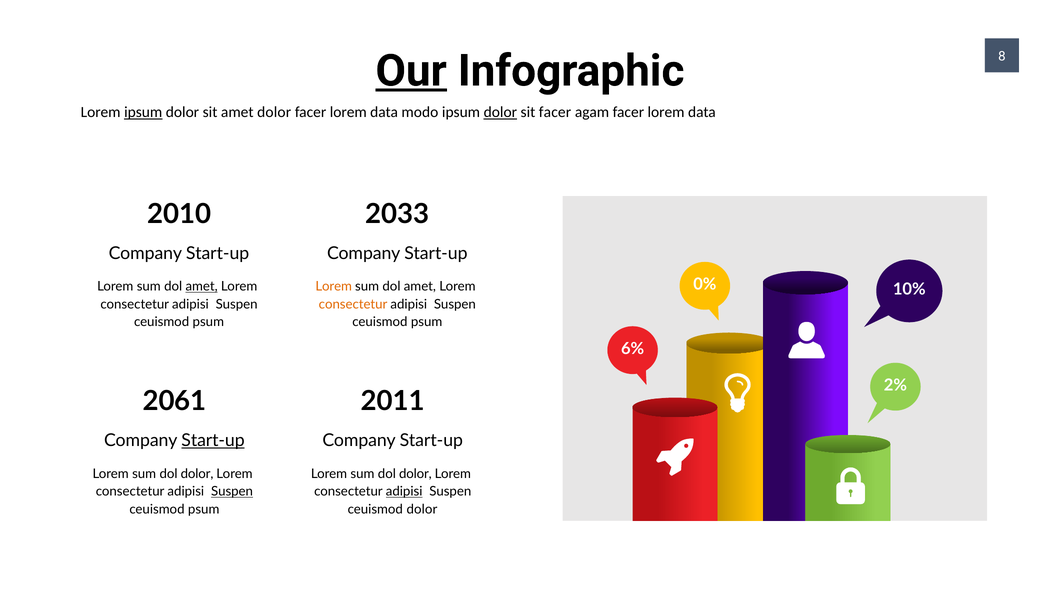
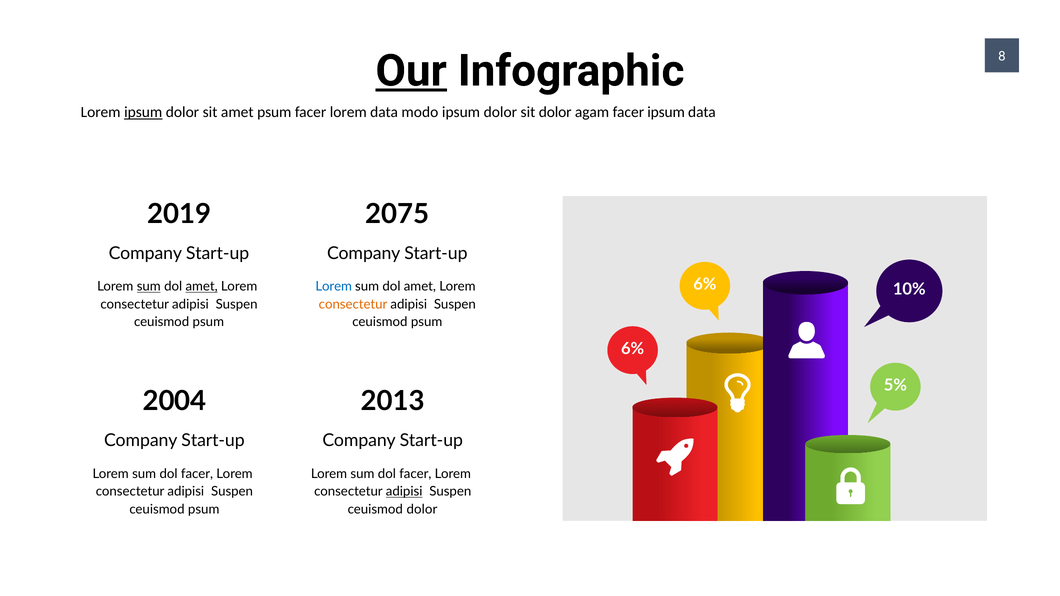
amet dolor: dolor -> psum
dolor at (500, 112) underline: present -> none
sit facer: facer -> dolor
agam facer lorem: lorem -> ipsum
2010: 2010 -> 2019
2033: 2033 -> 2075
0% at (705, 284): 0% -> 6%
sum at (149, 287) underline: none -> present
Lorem at (334, 287) colour: orange -> blue
2%: 2% -> 5%
2061: 2061 -> 2004
2011: 2011 -> 2013
Start-up at (213, 441) underline: present -> none
dolor at (197, 474): dolor -> facer
dolor at (415, 474): dolor -> facer
Suspen at (232, 492) underline: present -> none
